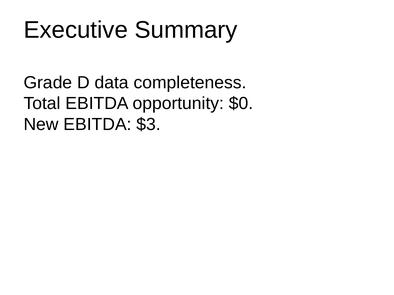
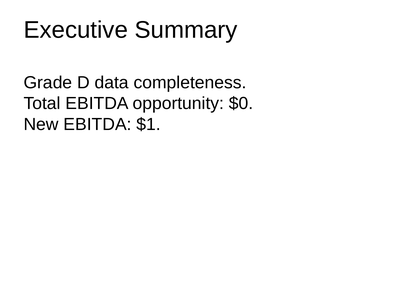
$3: $3 -> $1
